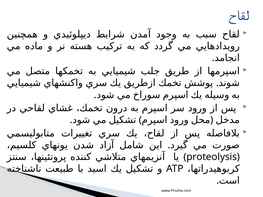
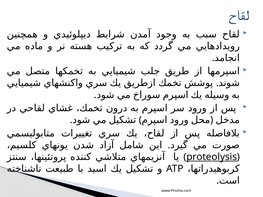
proteolysis underline: none -> present
